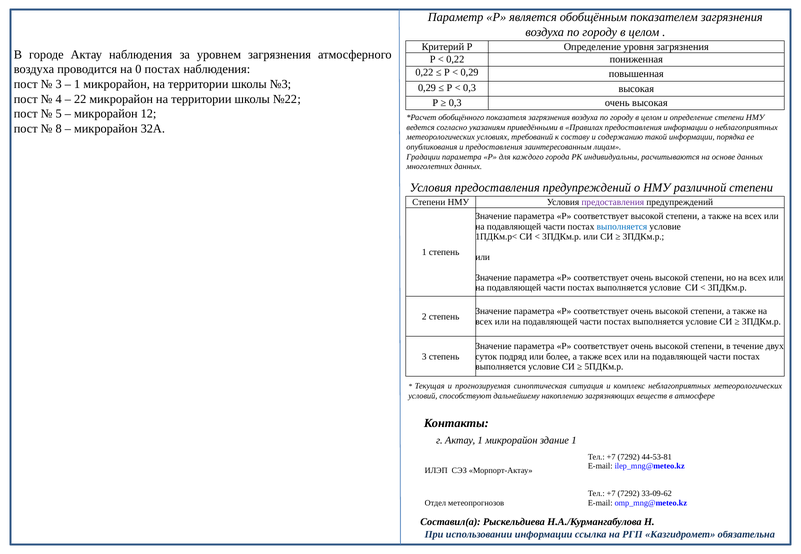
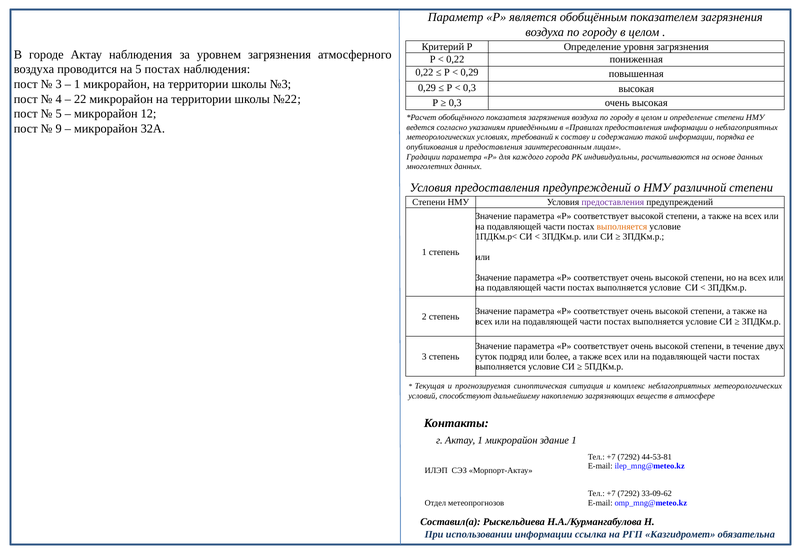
на 0: 0 -> 5
8: 8 -> 9
выполняется at (622, 227) colour: blue -> orange
